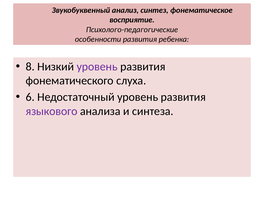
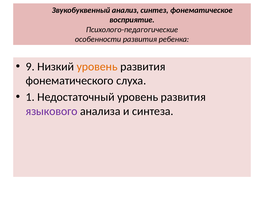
8: 8 -> 9
уровень at (97, 67) colour: purple -> orange
6: 6 -> 1
